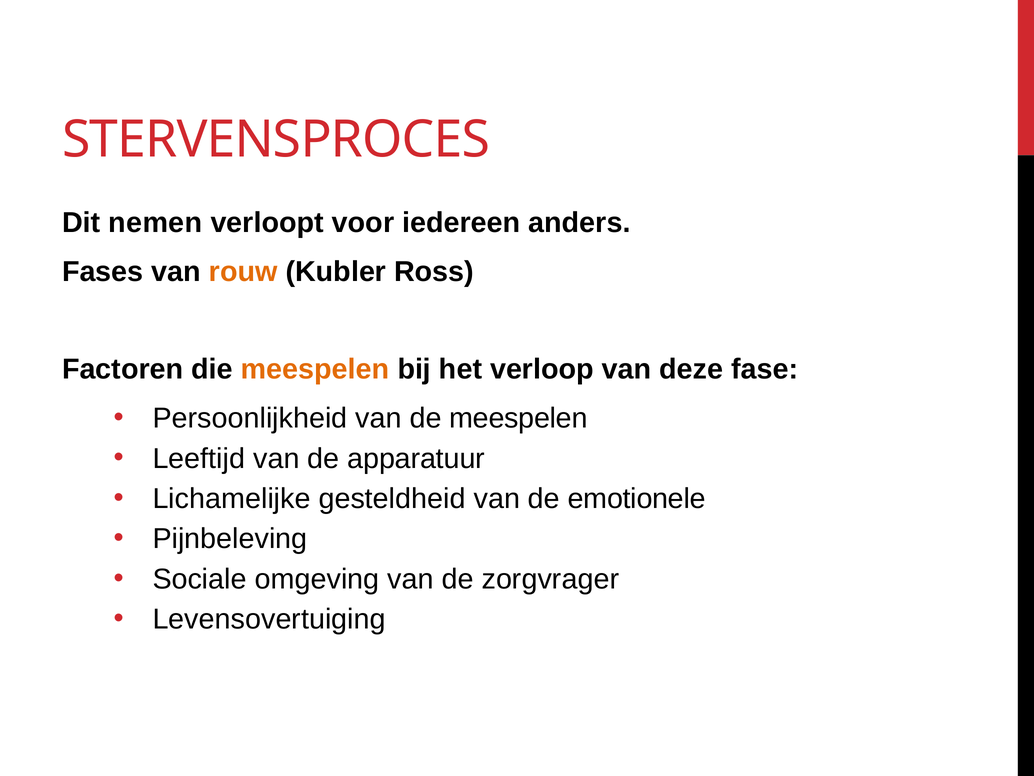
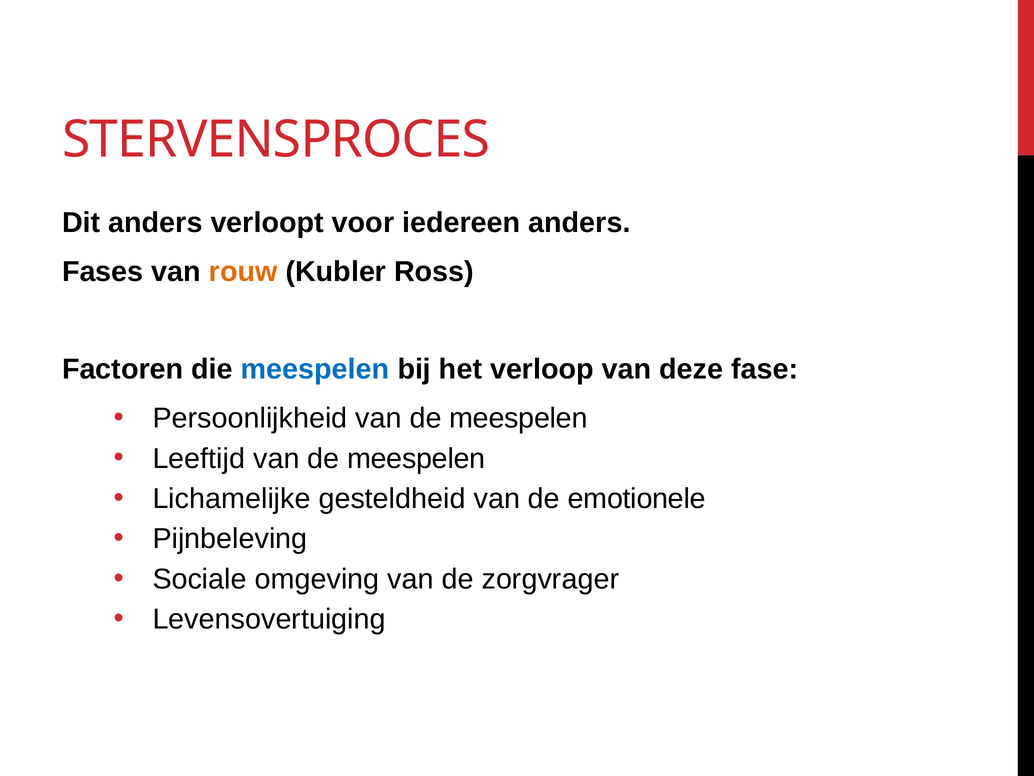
Dit nemen: nemen -> anders
meespelen at (315, 369) colour: orange -> blue
Leeftijd van de apparatuur: apparatuur -> meespelen
